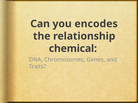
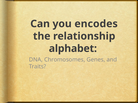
chemical: chemical -> alphabet
